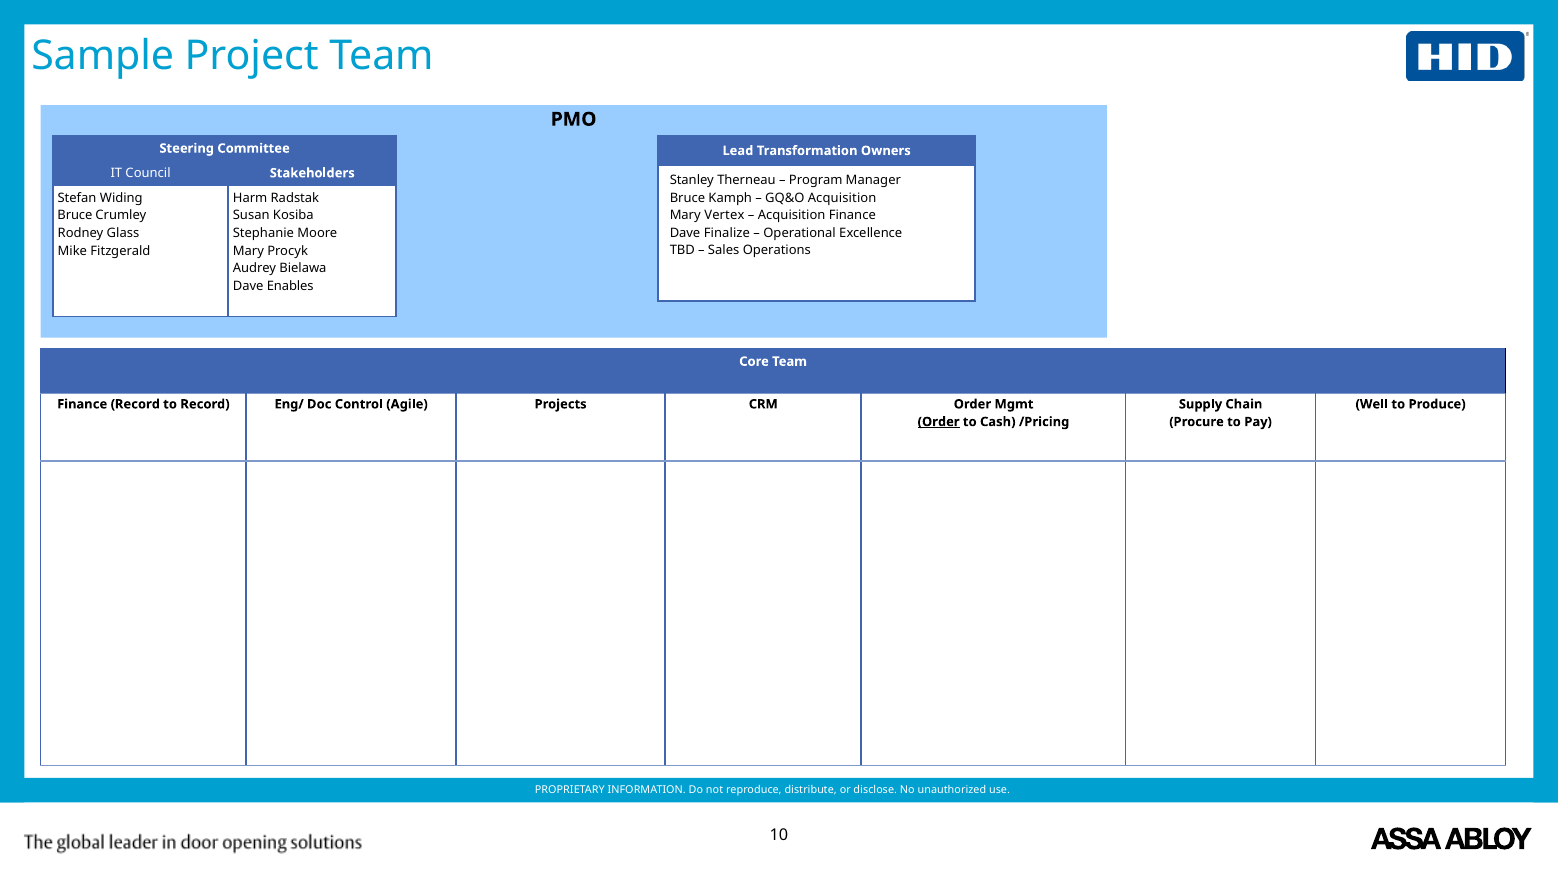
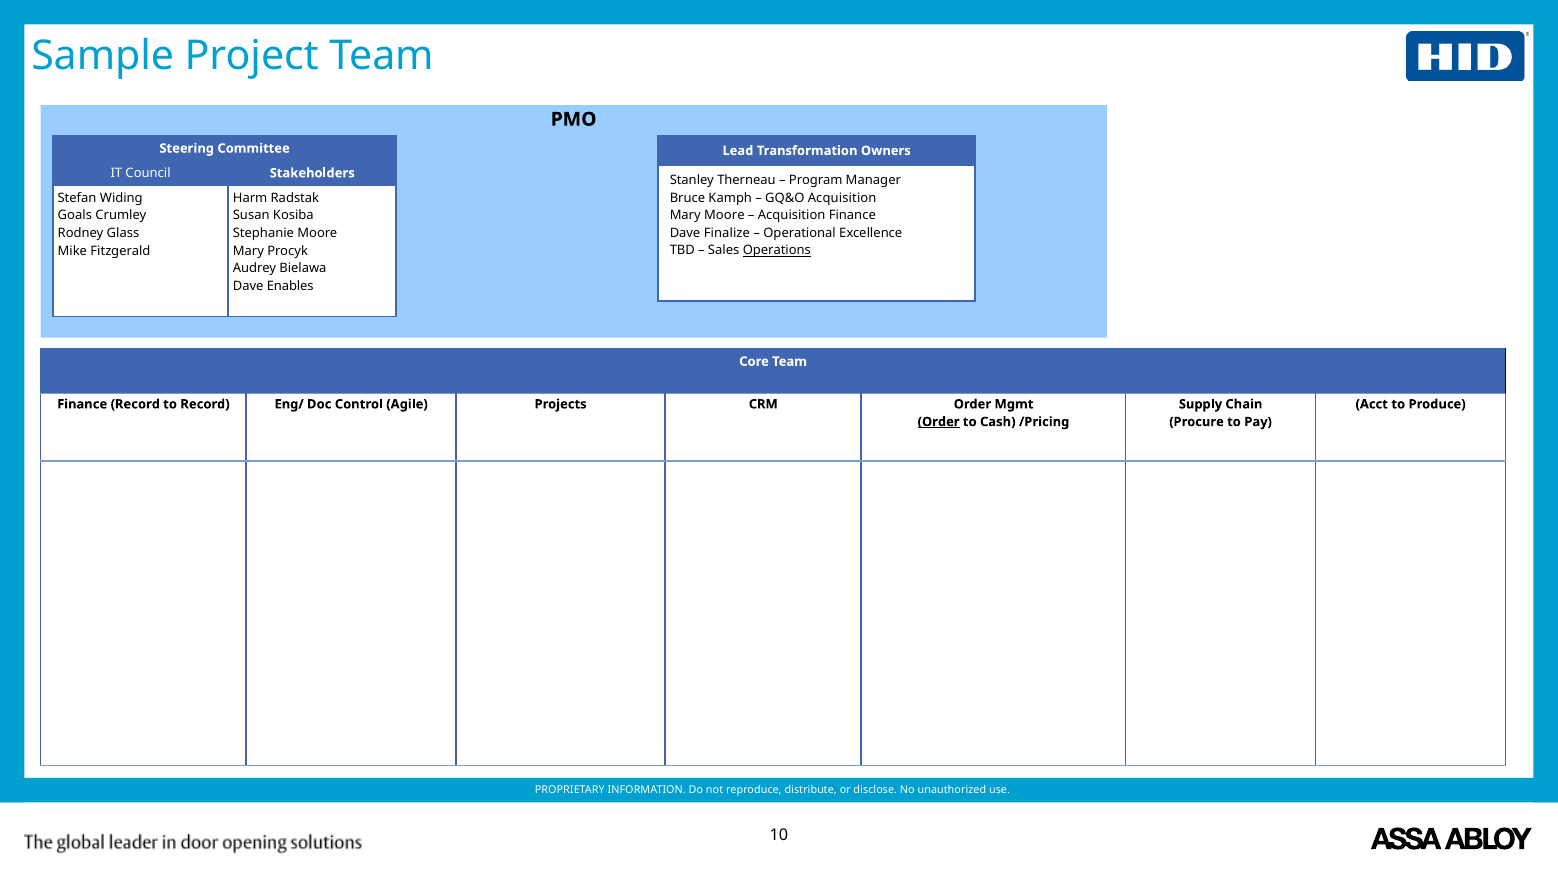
Mary Vertex: Vertex -> Moore
Bruce at (75, 216): Bruce -> Goals
Operations underline: none -> present
Well: Well -> Acct
